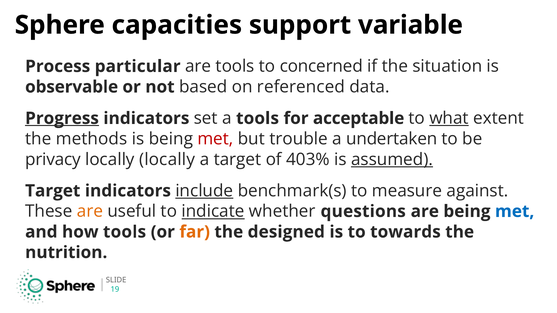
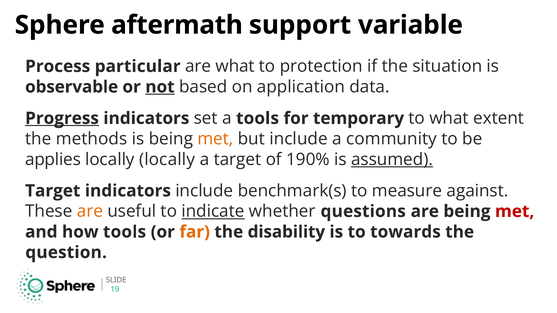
capacities: capacities -> aftermath
are tools: tools -> what
concerned: concerned -> protection
not underline: none -> present
referenced: referenced -> application
acceptable: acceptable -> temporary
what at (449, 118) underline: present -> none
met at (215, 139) colour: red -> orange
but trouble: trouble -> include
undertaken: undertaken -> community
privacy: privacy -> applies
403%: 403% -> 190%
include at (204, 191) underline: present -> none
met at (515, 212) colour: blue -> red
designed: designed -> disability
nutrition: nutrition -> question
